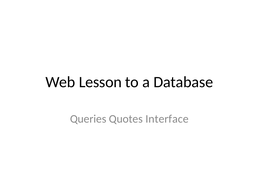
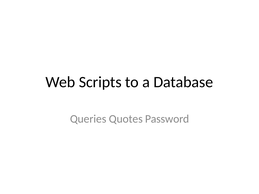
Lesson: Lesson -> Scripts
Interface: Interface -> Password
